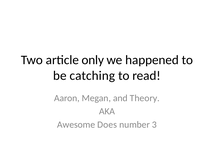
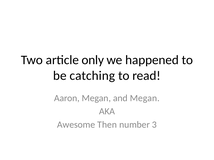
and Theory: Theory -> Megan
Does: Does -> Then
